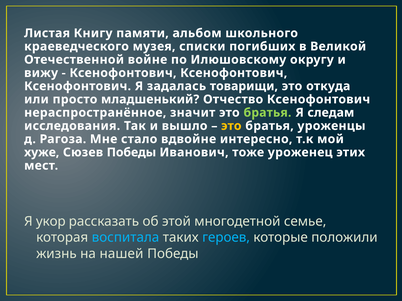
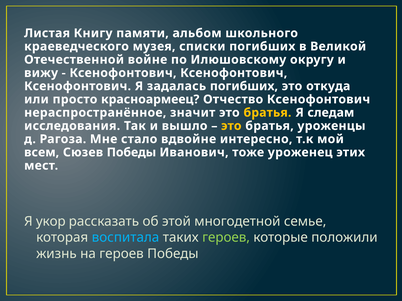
задалась товарищи: товарищи -> погибших
младшенький: младшенький -> красноармеец
братья at (267, 113) colour: light green -> yellow
хуже: хуже -> всем
героев at (226, 238) colour: light blue -> light green
на нашей: нашей -> героев
